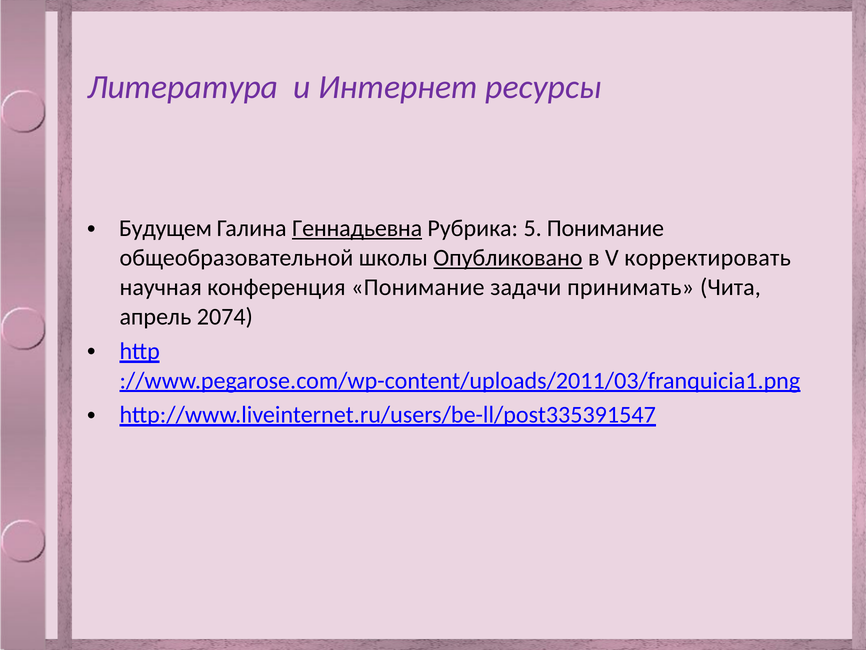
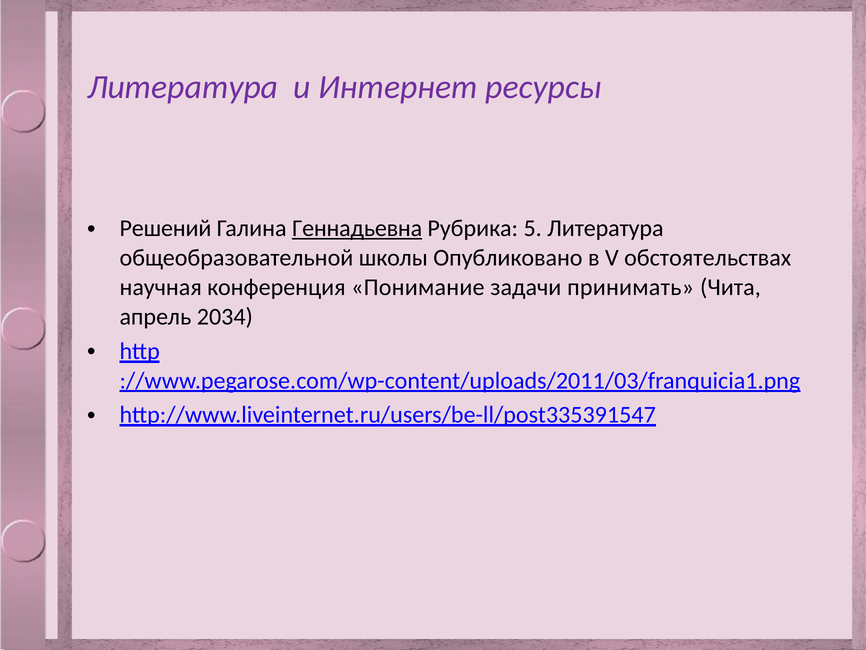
Будущем: Будущем -> Решений
5 Понимание: Понимание -> Литература
Опубликовано underline: present -> none
корректировать: корректировать -> обстоятельствах
2074: 2074 -> 2034
